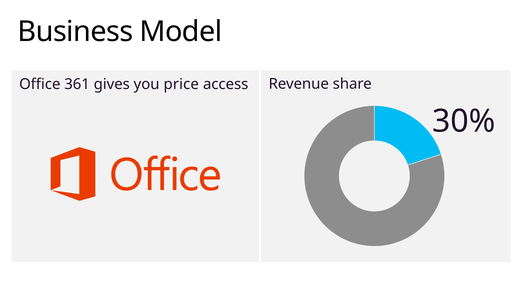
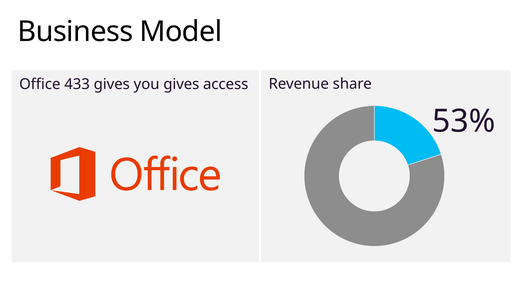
361: 361 -> 433
you price: price -> gives
30%: 30% -> 53%
